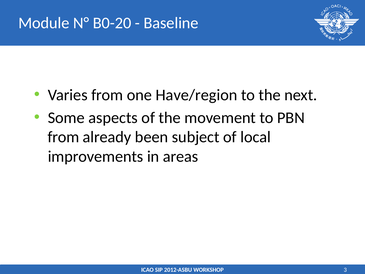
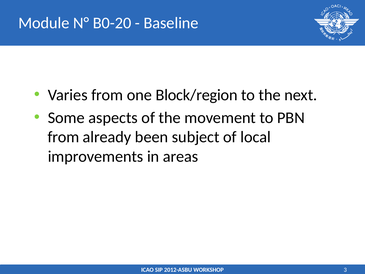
Have/region: Have/region -> Block/region
